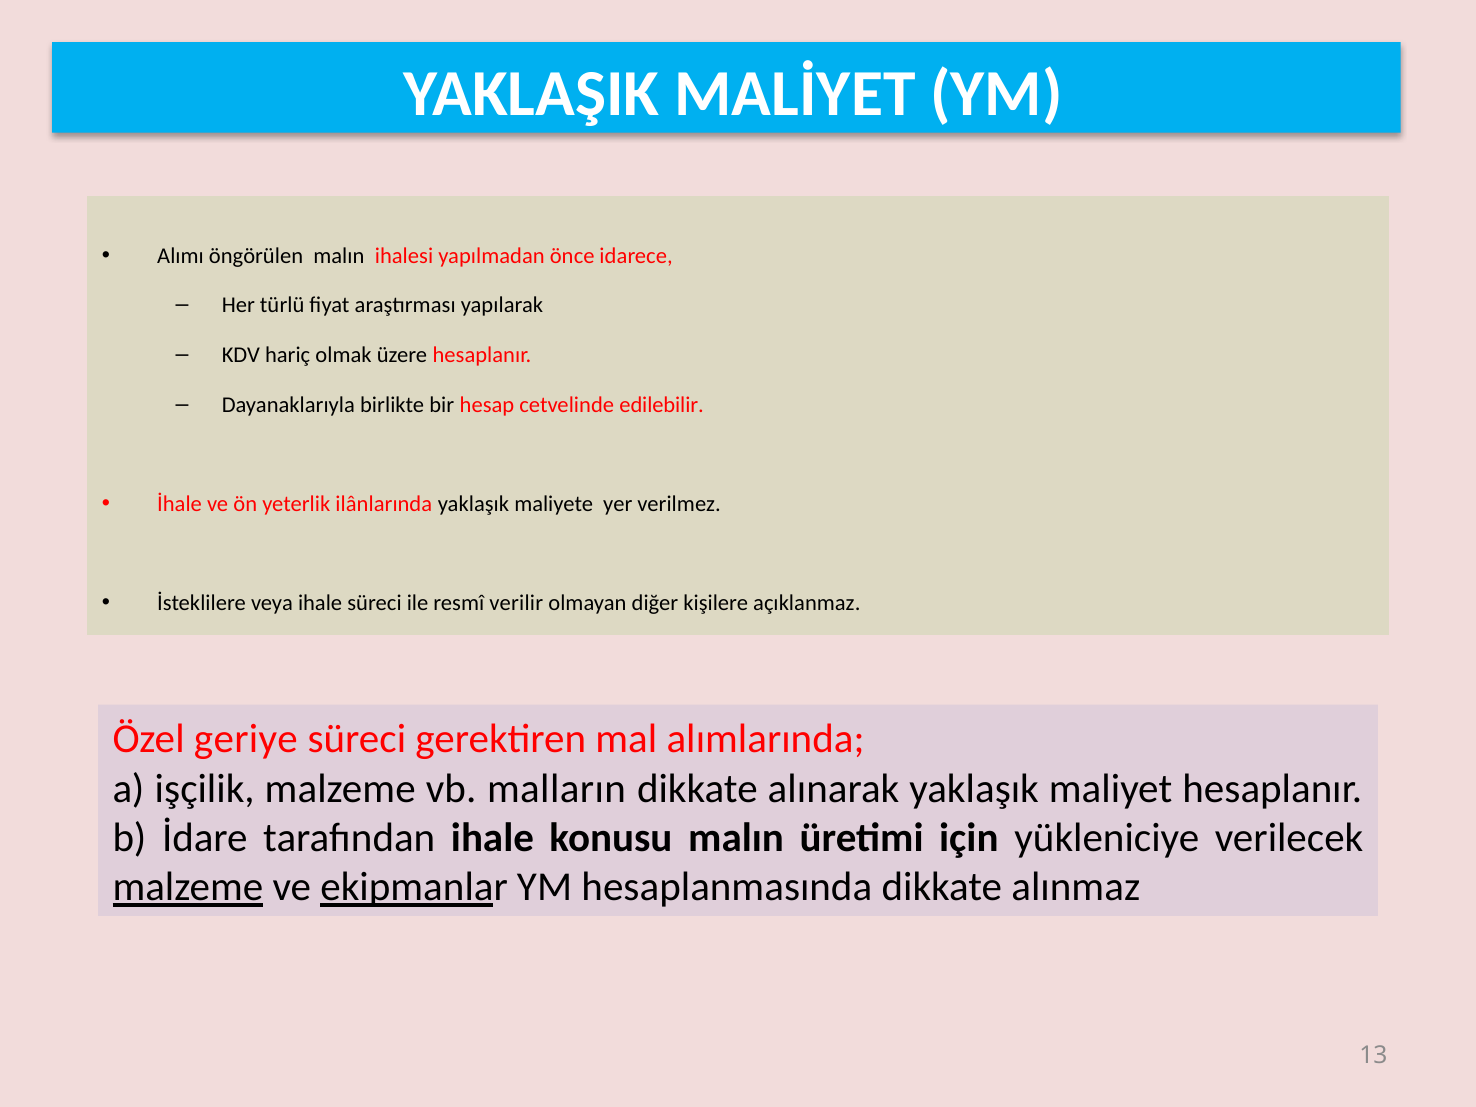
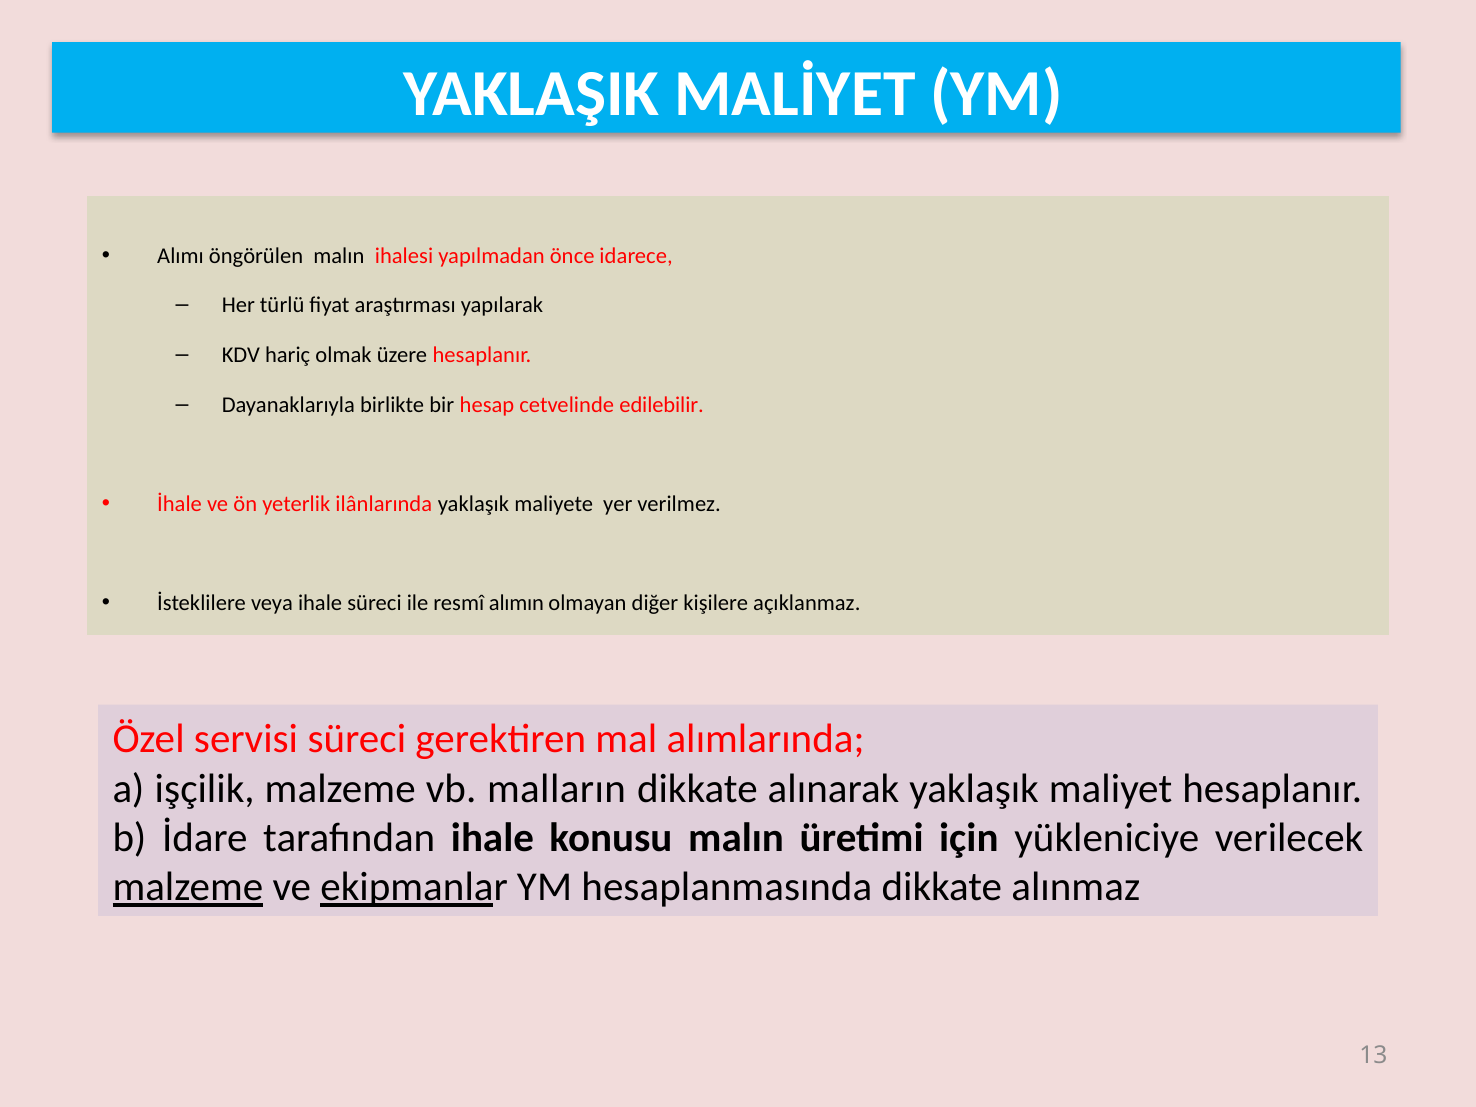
verilir: verilir -> alımın
geriye: geriye -> servisi
